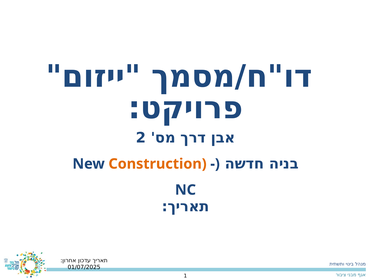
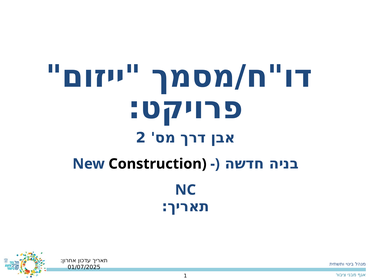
Construction colour: orange -> black
